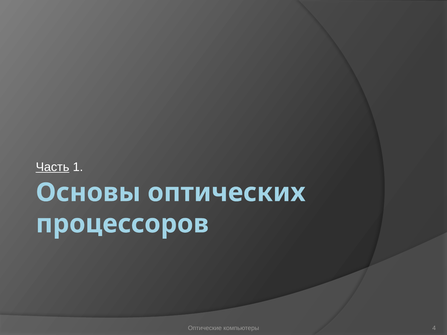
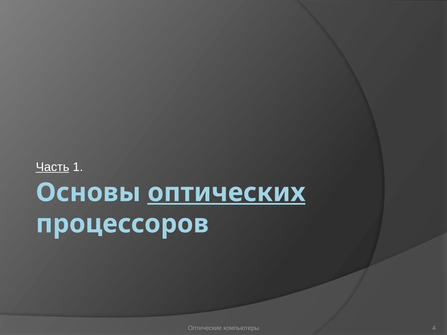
оптических underline: none -> present
